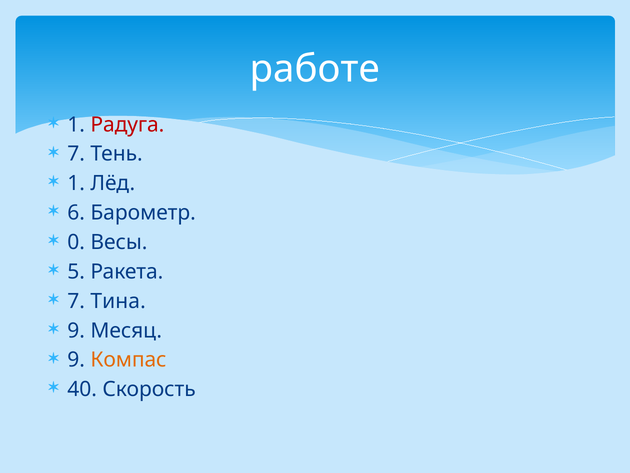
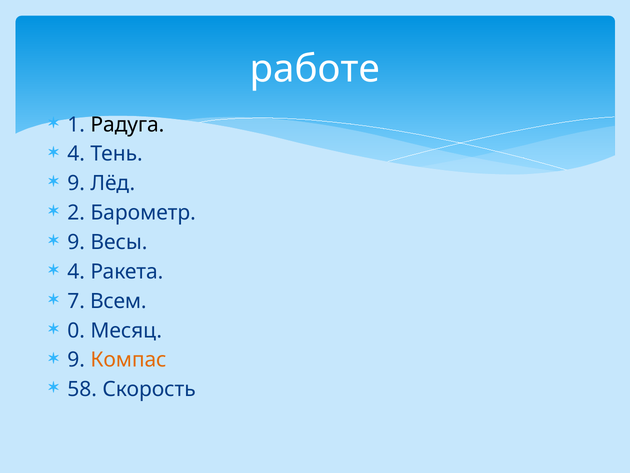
Радуга colour: red -> black
7 at (76, 154): 7 -> 4
1 at (76, 183): 1 -> 9
6: 6 -> 2
0 at (76, 242): 0 -> 9
5 at (76, 271): 5 -> 4
Тина: Тина -> Всем
9 at (76, 330): 9 -> 0
40: 40 -> 58
